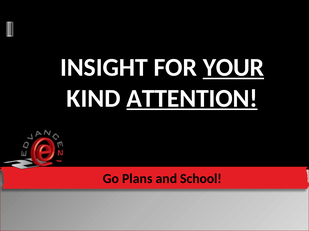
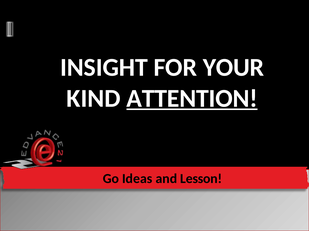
YOUR underline: present -> none
Plans: Plans -> Ideas
School: School -> Lesson
